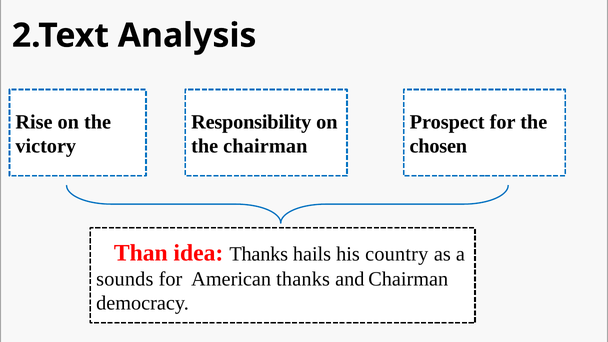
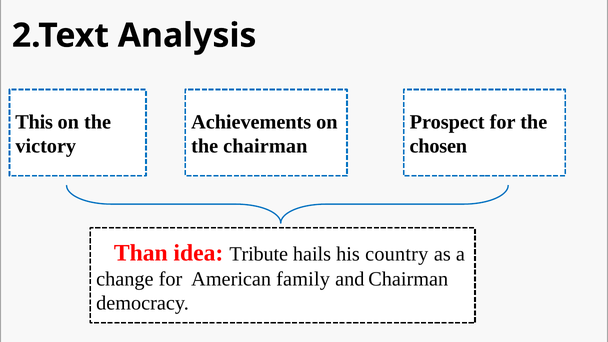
Rise: Rise -> This
Responsibility: Responsibility -> Achievements
idea Thanks: Thanks -> Tribute
sounds: sounds -> change
American thanks: thanks -> family
